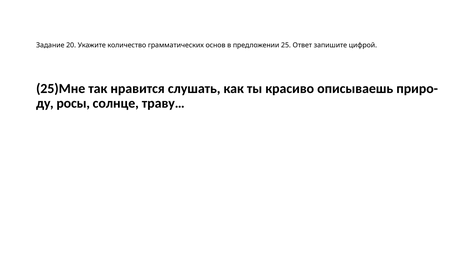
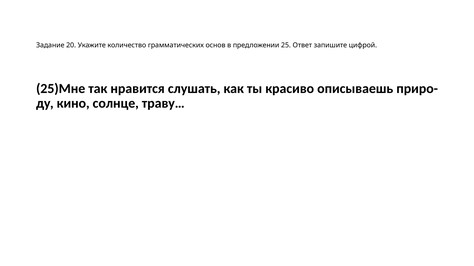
росы: росы -> кино
